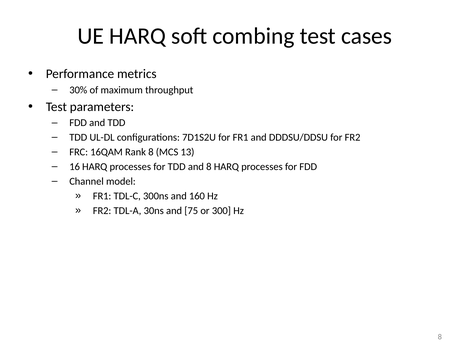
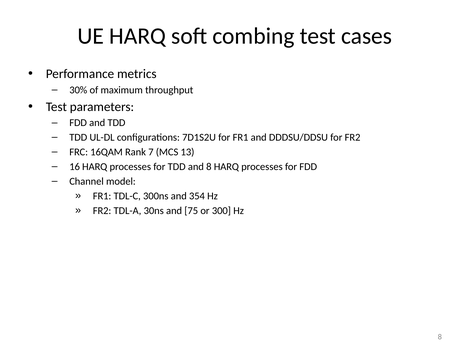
Rank 8: 8 -> 7
160: 160 -> 354
